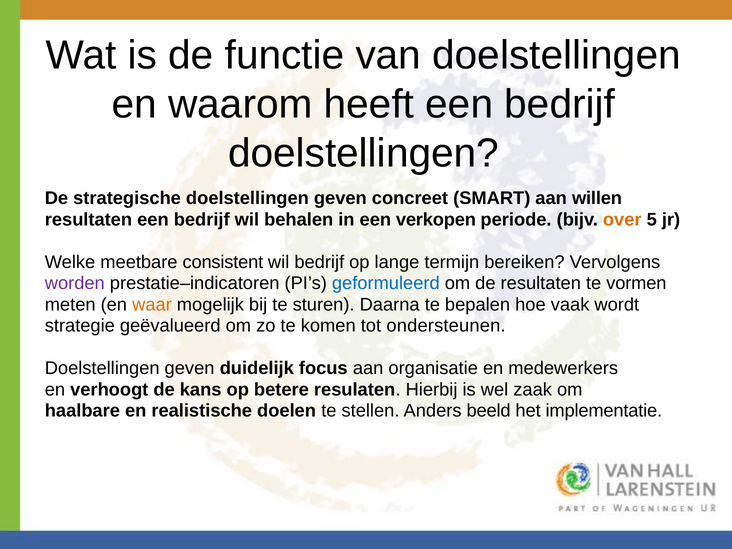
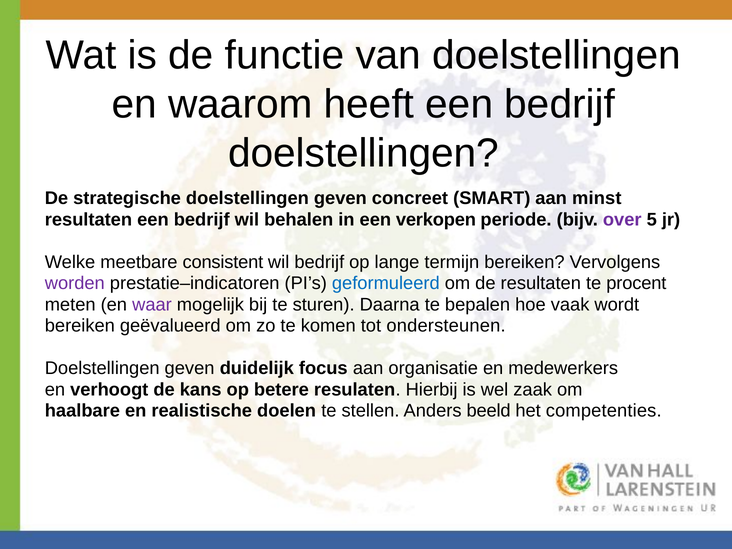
willen: willen -> minst
over colour: orange -> purple
vormen: vormen -> procent
waar colour: orange -> purple
strategie at (80, 326): strategie -> bereiken
implementatie: implementatie -> competenties
